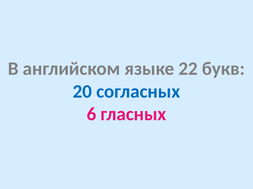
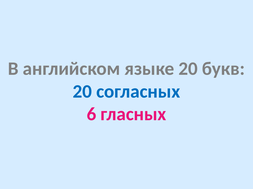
языке 22: 22 -> 20
